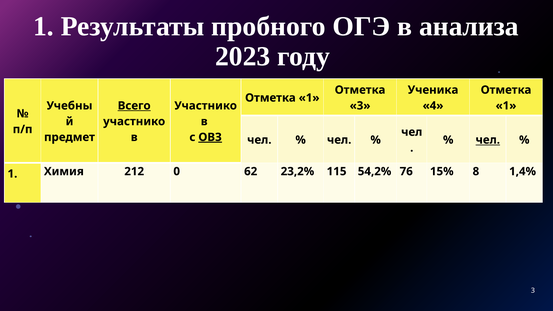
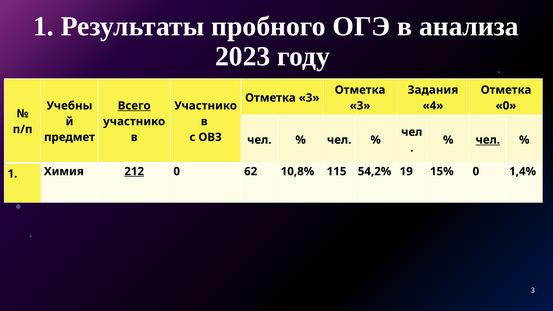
Ученика: Ученика -> Задания
1 at (309, 98): 1 -> 3
1 at (506, 106): 1 -> 0
ОВЗ underline: present -> none
212 underline: none -> present
23,2%: 23,2% -> 10,8%
76: 76 -> 19
15% 8: 8 -> 0
